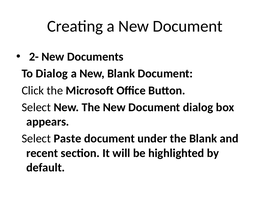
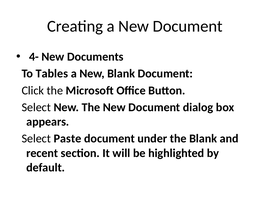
2-: 2- -> 4-
To Dialog: Dialog -> Tables
